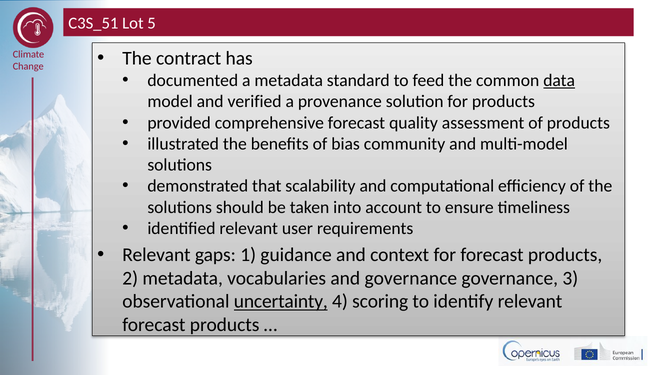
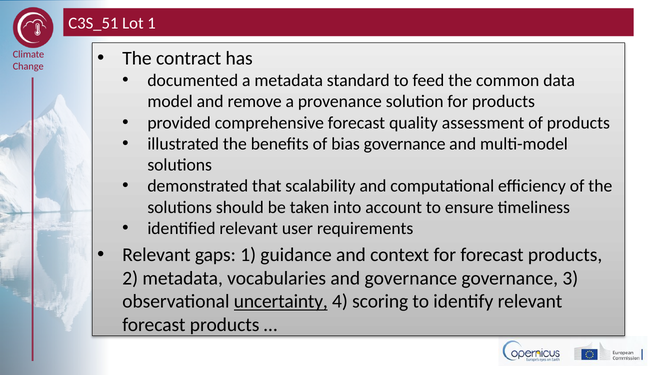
Lot 5: 5 -> 1
data underline: present -> none
verified: verified -> remove
bias community: community -> governance
